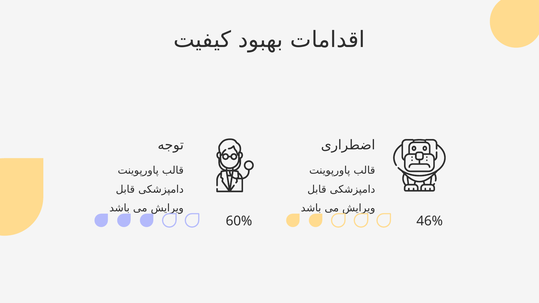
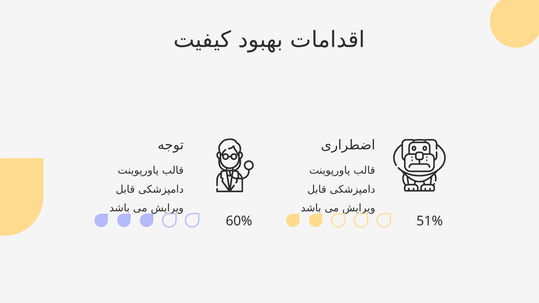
46%: 46% -> 51%
